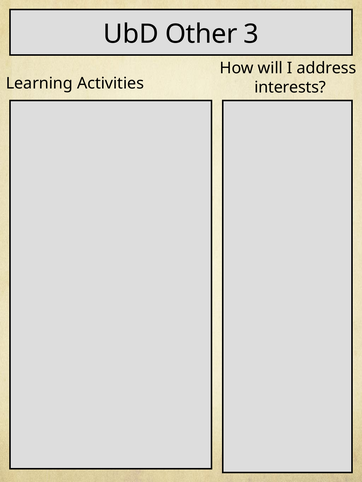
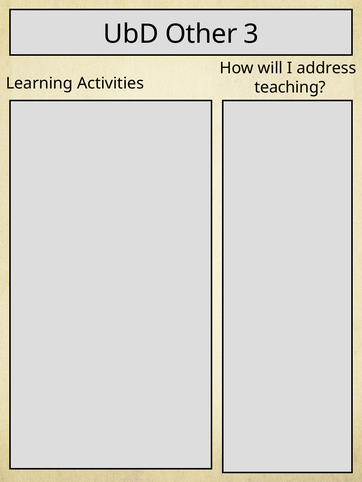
interests: interests -> teaching
